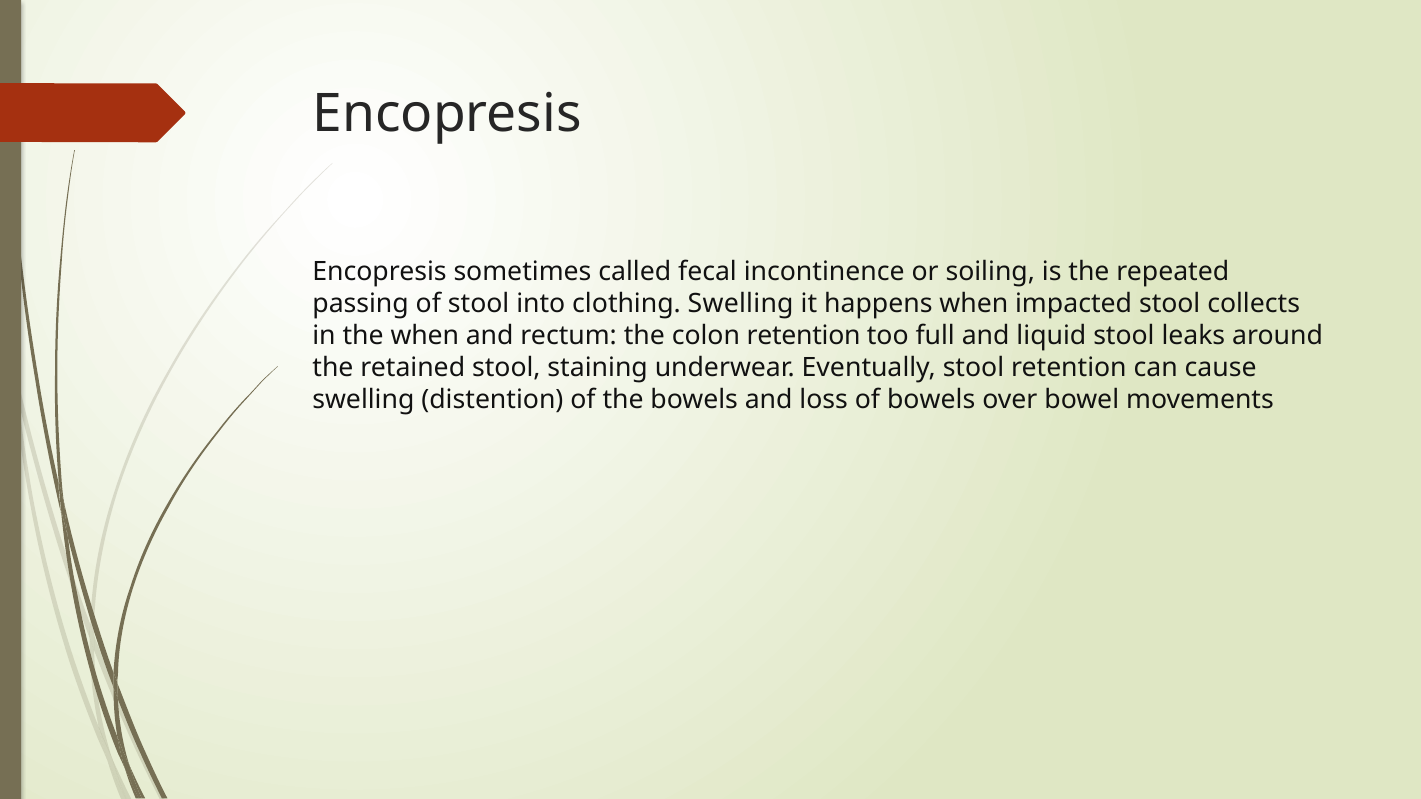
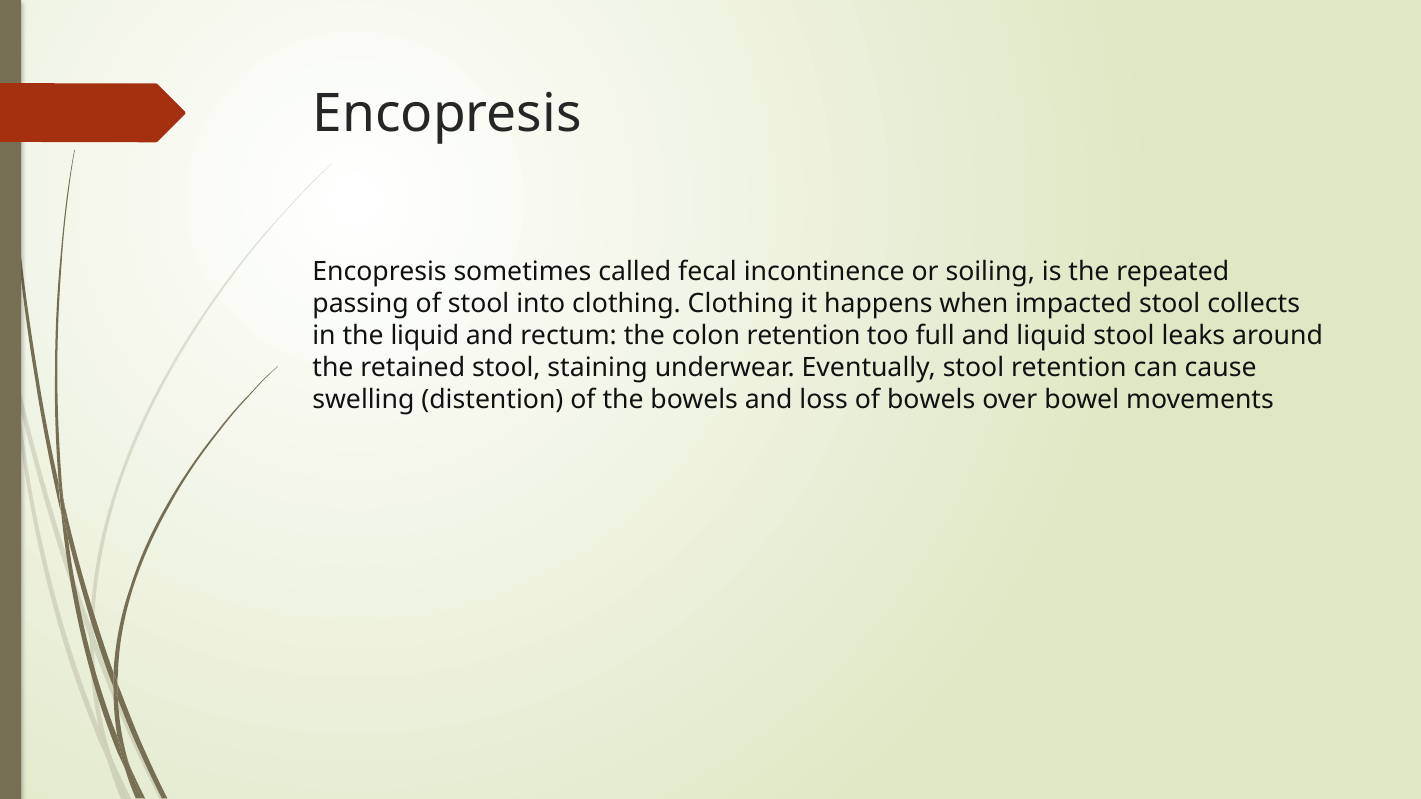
clothing Swelling: Swelling -> Clothing
the when: when -> liquid
